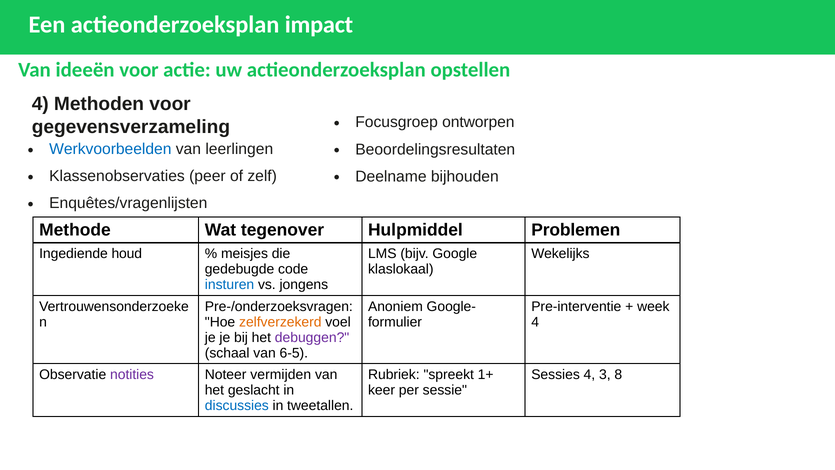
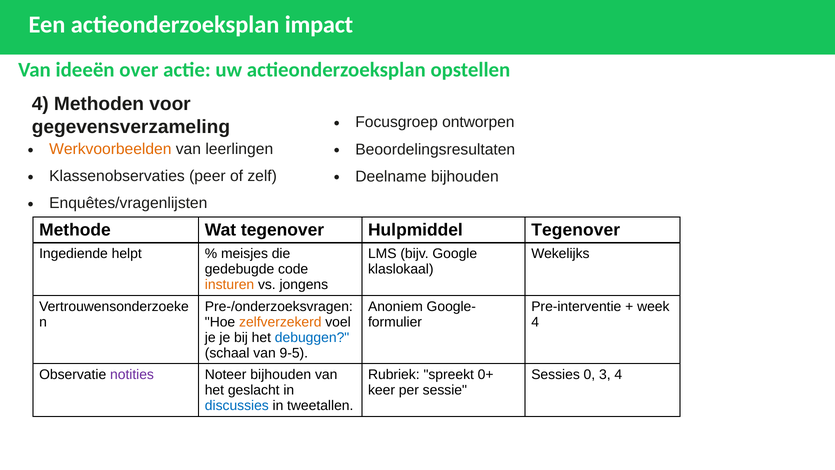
ideeën voor: voor -> over
Werkvoorbeelden colour: blue -> orange
Hulpmiddel Problemen: Problemen -> Tegenover
houd: houd -> helpt
insturen colour: blue -> orange
debuggen colour: purple -> blue
6-5: 6-5 -> 9-5
Noteer vermijden: vermijden -> bijhouden
1+: 1+ -> 0+
Sessies 4: 4 -> 0
3 8: 8 -> 4
